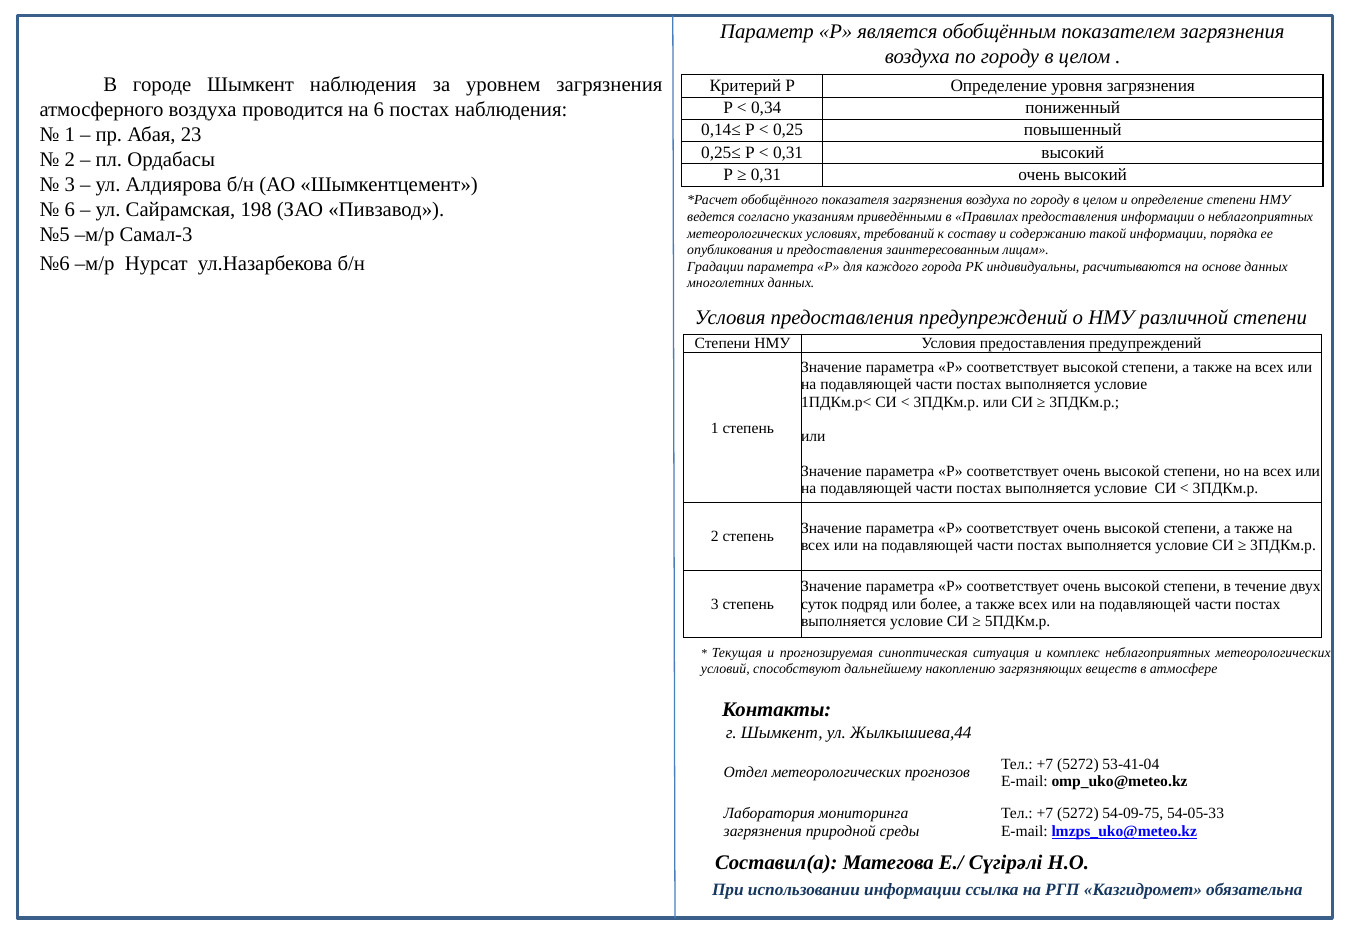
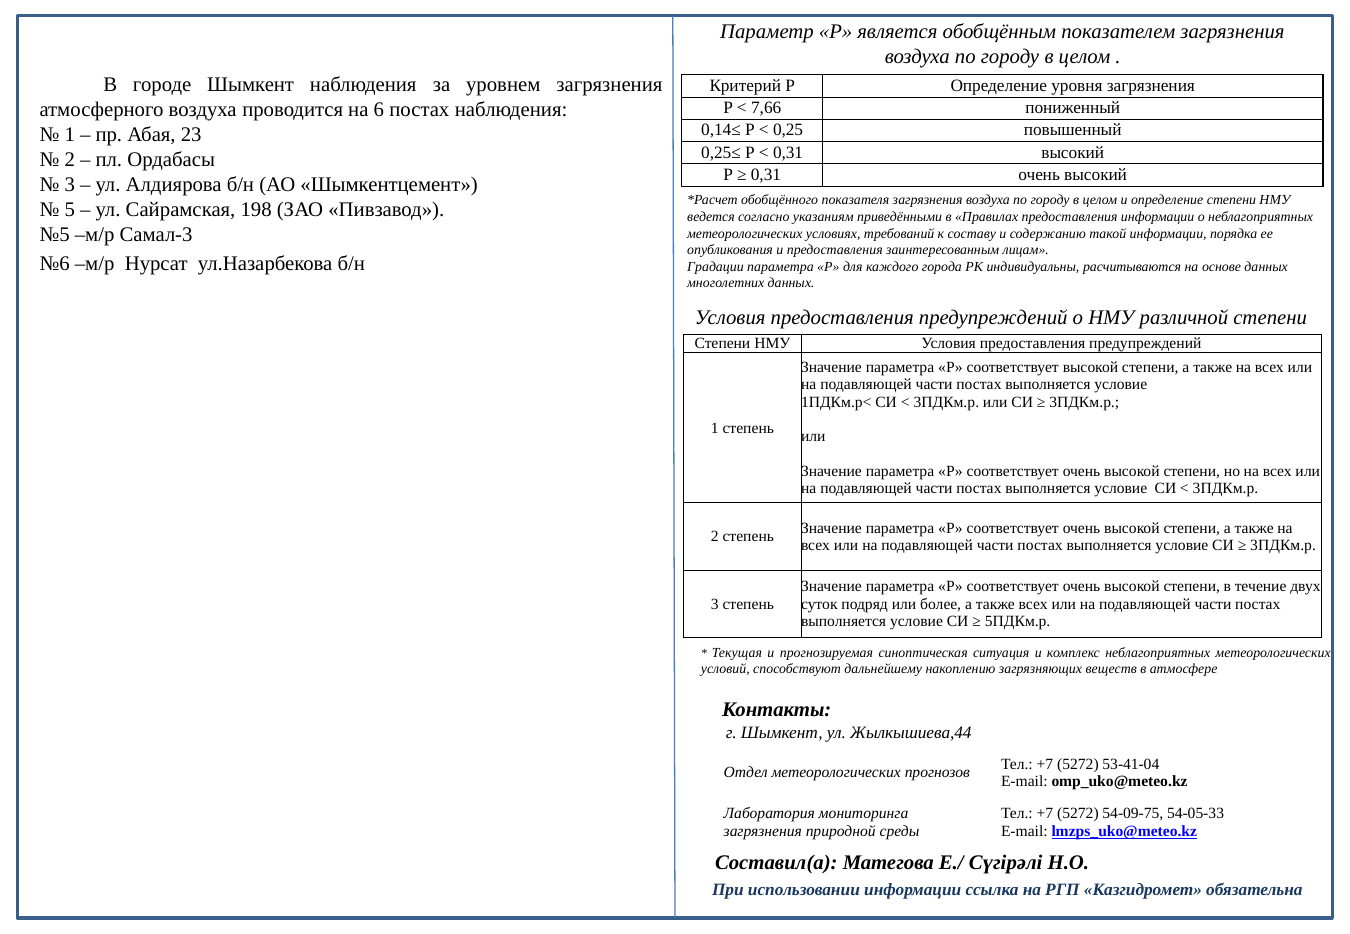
0,34: 0,34 -> 7,66
6 at (70, 210): 6 -> 5
